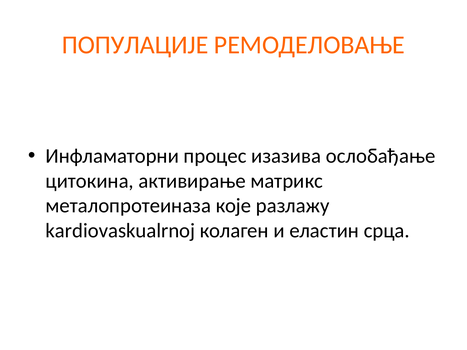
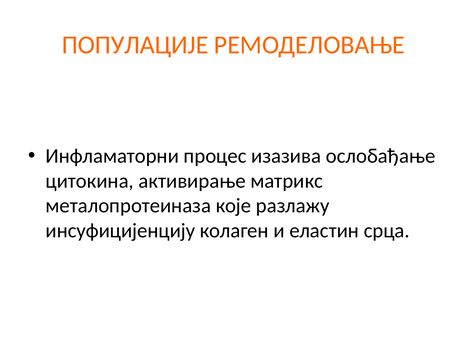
kardiovaskualrnoj: kardiovaskualrnoj -> инсуфицијенцију
